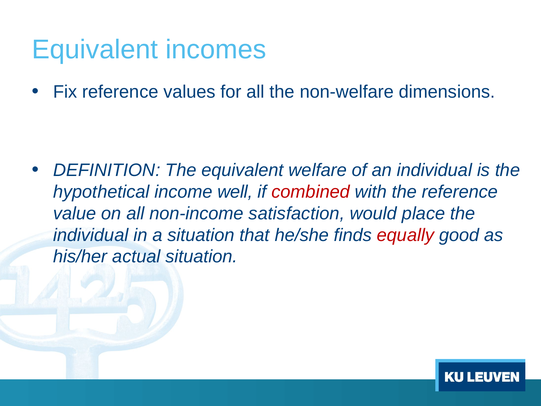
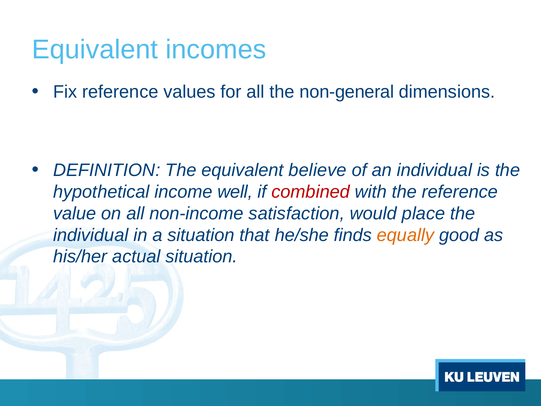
non-welfare: non-welfare -> non-general
welfare: welfare -> believe
equally colour: red -> orange
